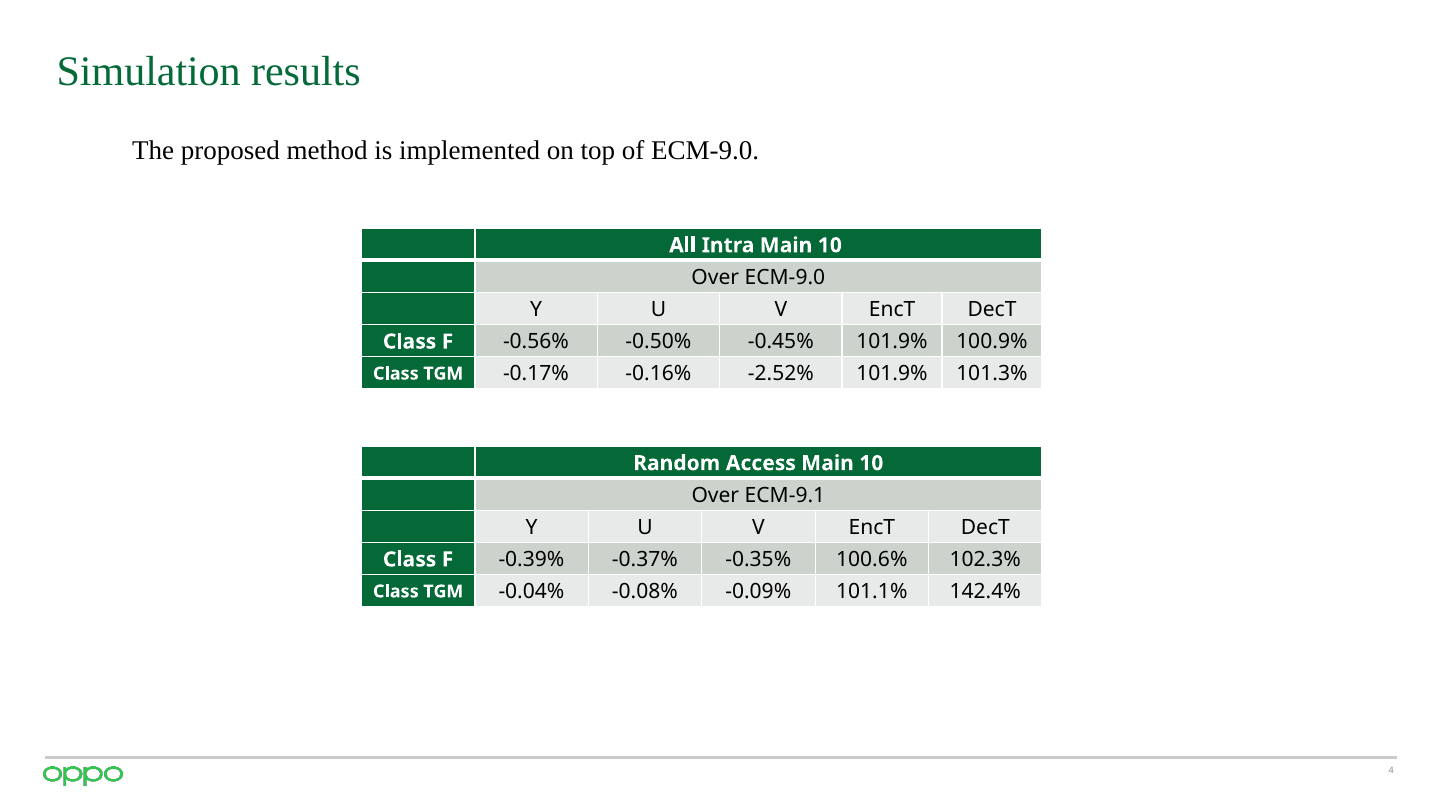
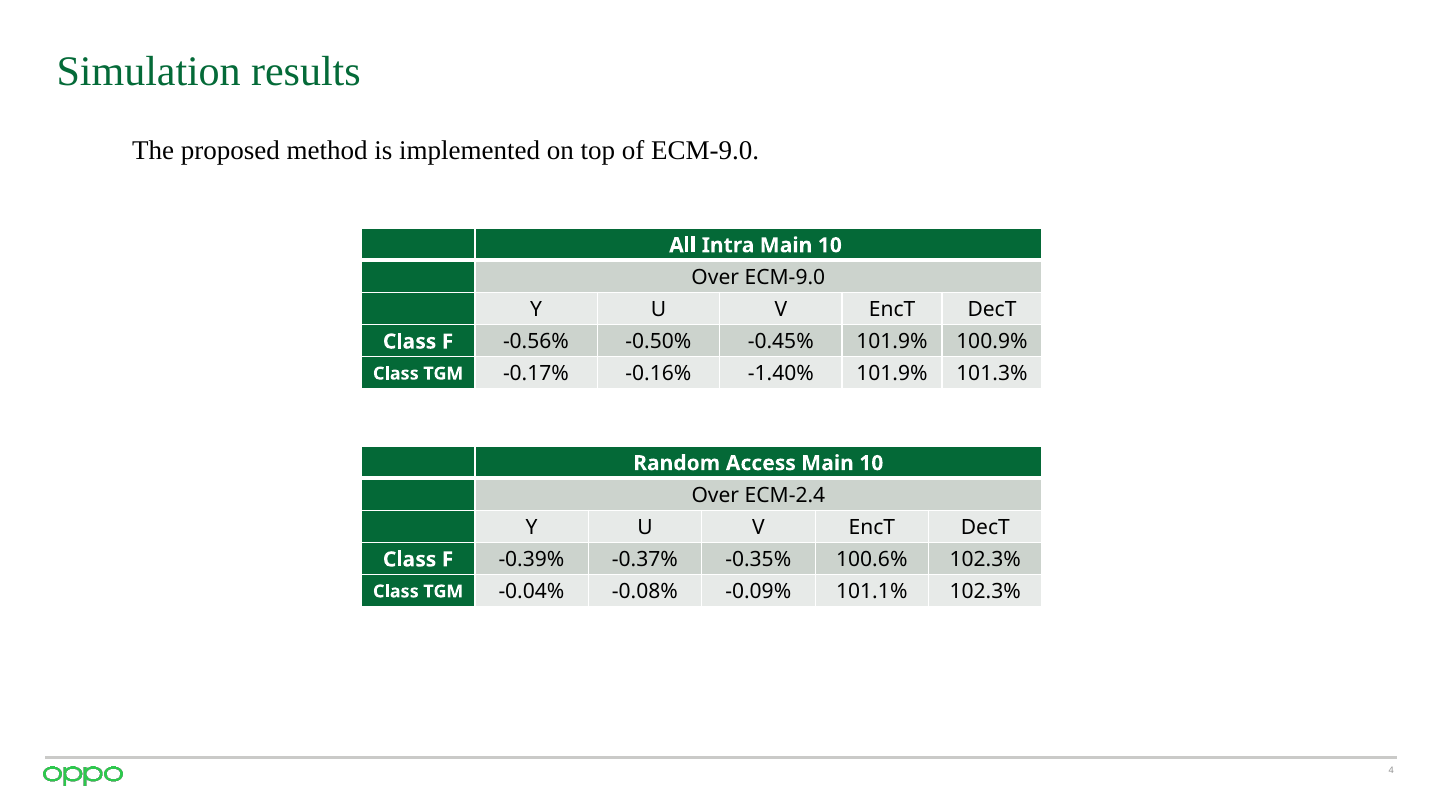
-2.52%: -2.52% -> -1.40%
ECM-9.1: ECM-9.1 -> ECM-2.4
101.1% 142.4%: 142.4% -> 102.3%
